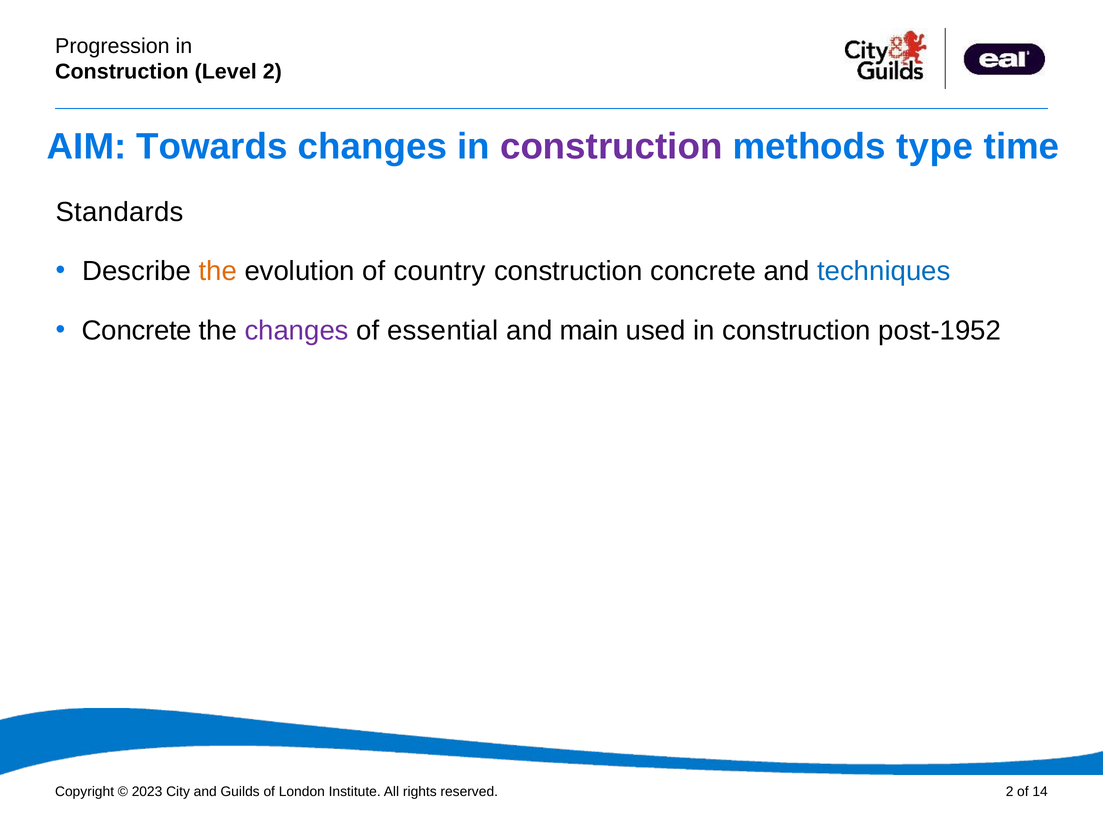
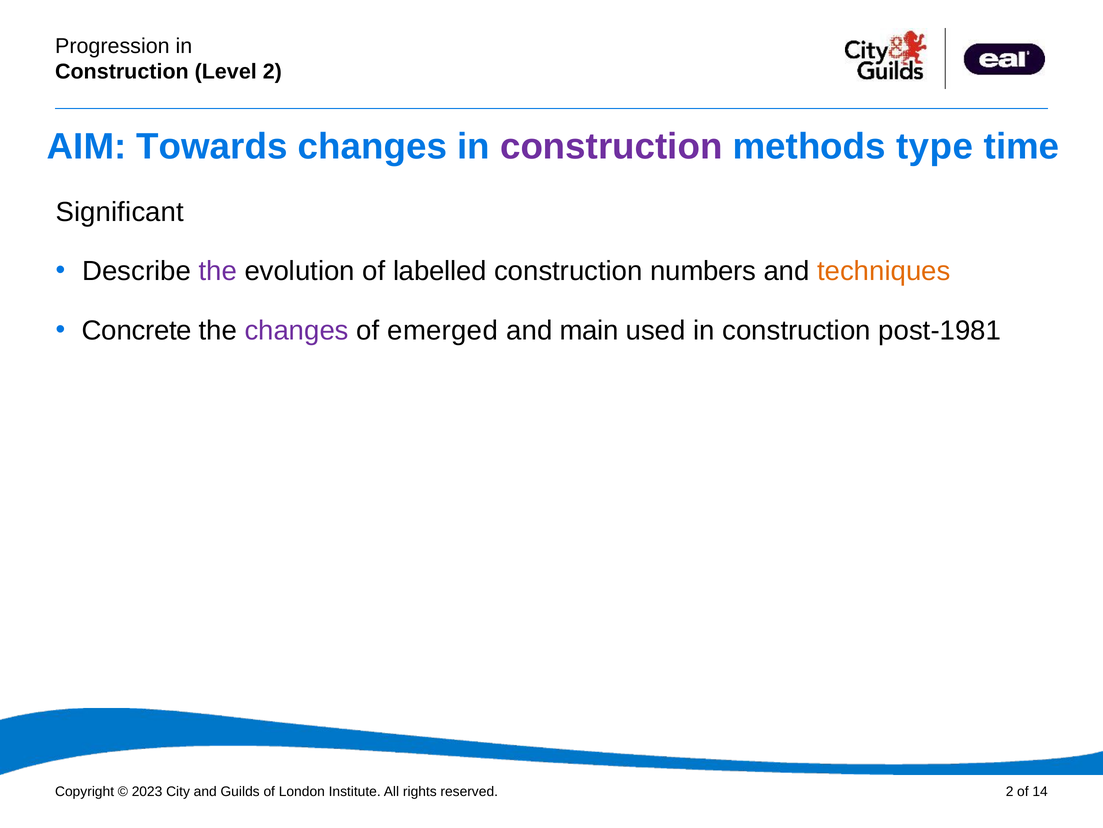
Standards: Standards -> Significant
the at (218, 271) colour: orange -> purple
country: country -> labelled
construction concrete: concrete -> numbers
techniques colour: blue -> orange
essential: essential -> emerged
post-1952: post-1952 -> post-1981
